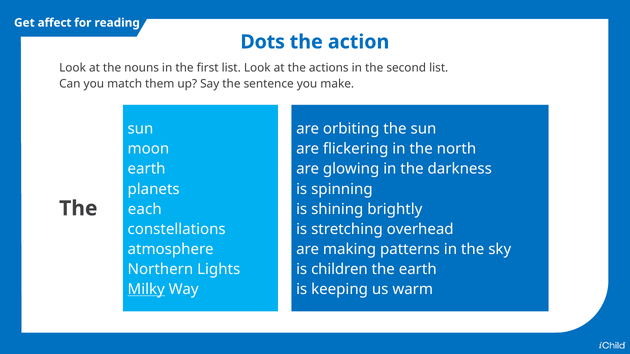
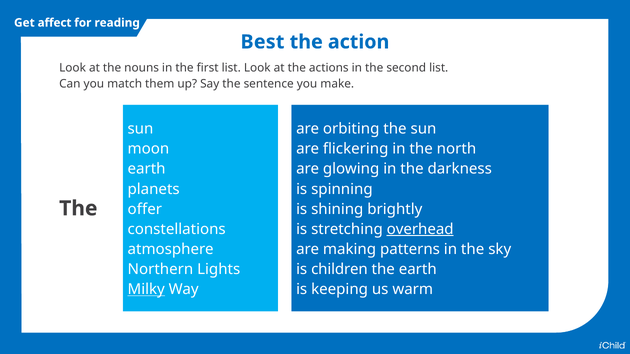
Dots: Dots -> Best
each: each -> offer
overhead underline: none -> present
